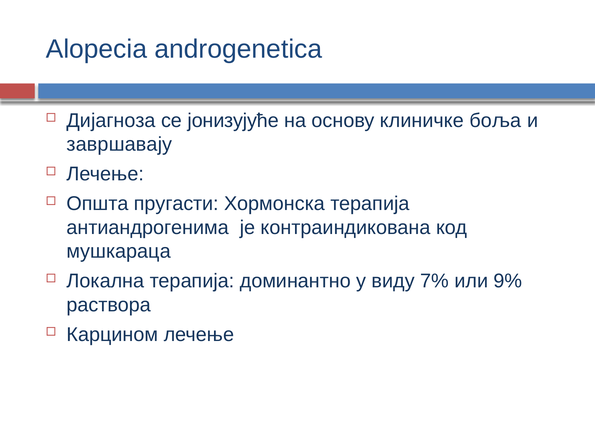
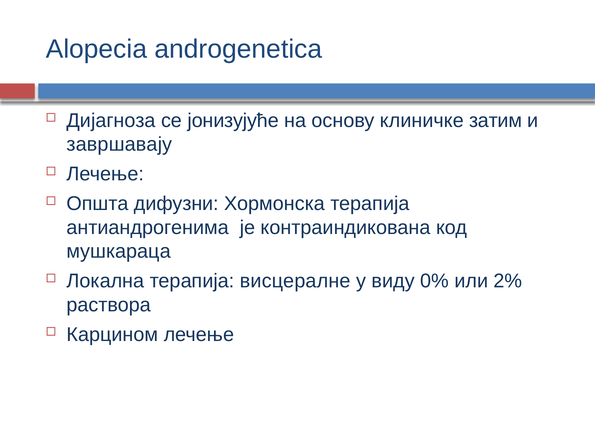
боља: боља -> затим
пругасти: пругасти -> дифузни
доминантно: доминантно -> висцералне
7%: 7% -> 0%
9%: 9% -> 2%
